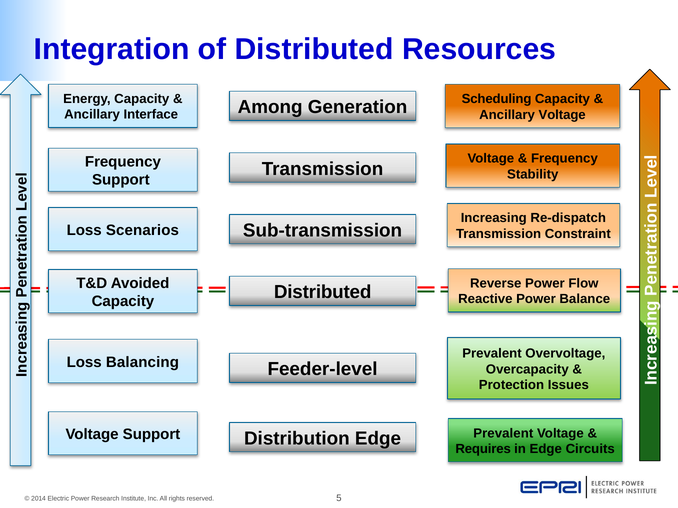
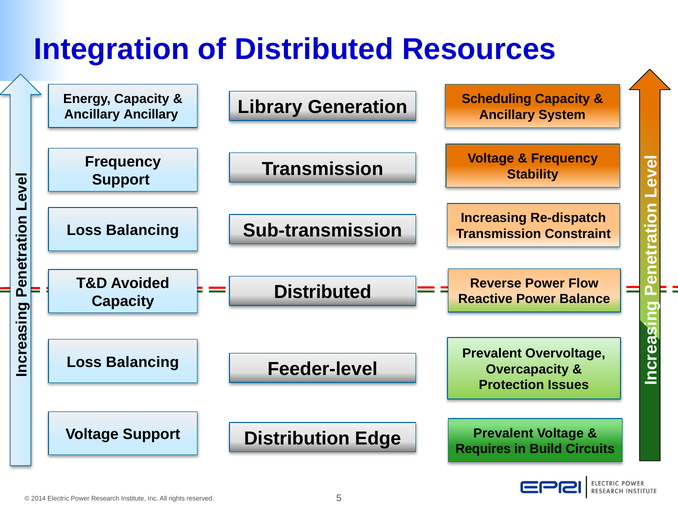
Among: Among -> Library
Ancillary Interface: Interface -> Ancillary
Ancillary Voltage: Voltage -> System
Scenarios at (142, 230): Scenarios -> Balancing
in Edge: Edge -> Build
